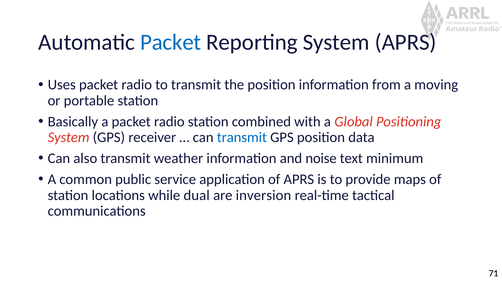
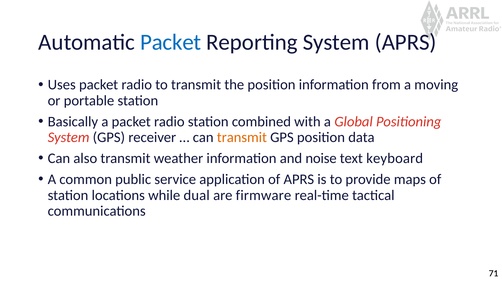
transmit at (242, 138) colour: blue -> orange
minimum: minimum -> keyboard
inversion: inversion -> firmware
